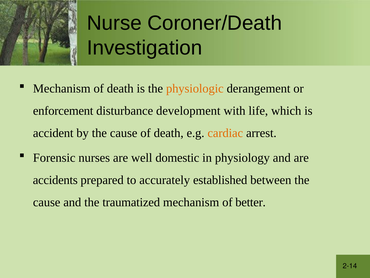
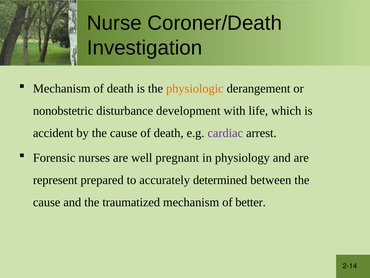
enforcement: enforcement -> nonobstetric
cardiac colour: orange -> purple
domestic: domestic -> pregnant
accidents: accidents -> represent
established: established -> determined
